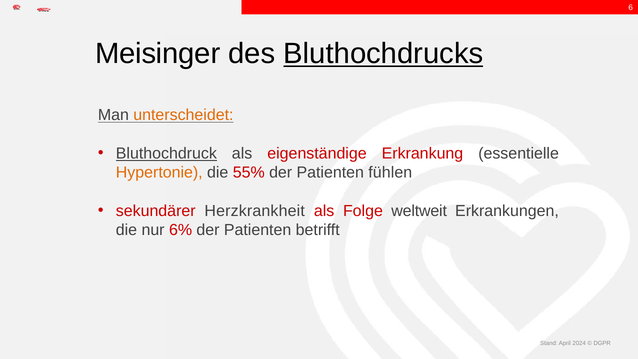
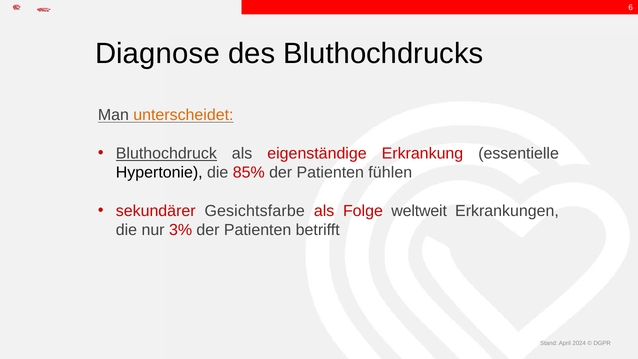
Meisinger: Meisinger -> Diagnose
Bluthochdrucks underline: present -> none
Hypertonie colour: orange -> black
55%: 55% -> 85%
Herzkrankheit: Herzkrankheit -> Gesichtsfarbe
6%: 6% -> 3%
